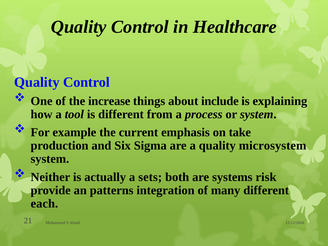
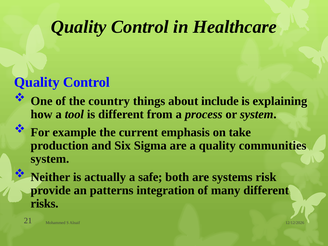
increase: increase -> country
microsystem: microsystem -> communities
sets: sets -> safe
each: each -> risks
